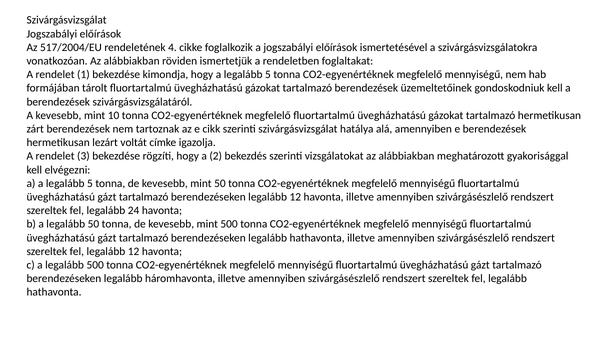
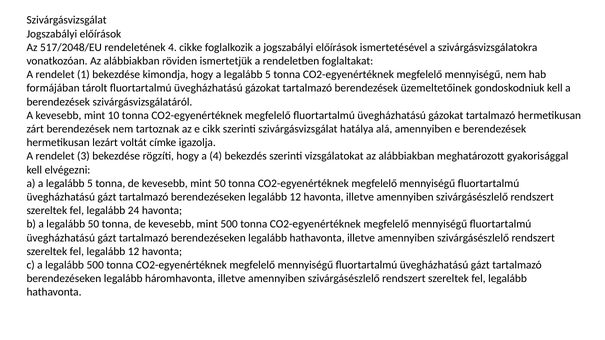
517/2004/EU: 517/2004/EU -> 517/2048/EU
a 2: 2 -> 4
